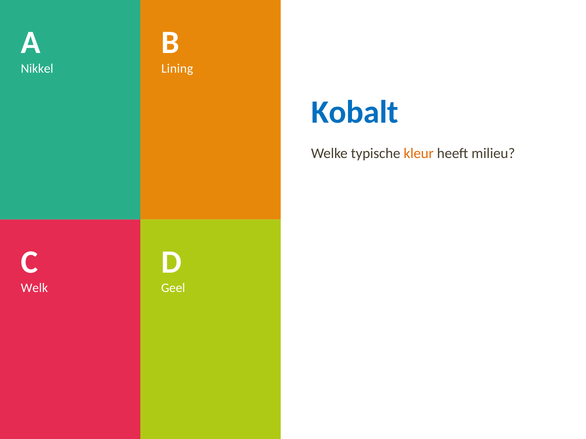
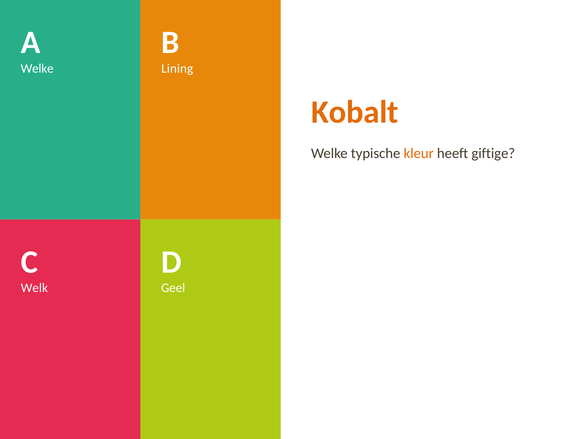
Nikkel at (37, 68): Nikkel -> Welke
Kobalt colour: blue -> orange
milieu: milieu -> giftige
